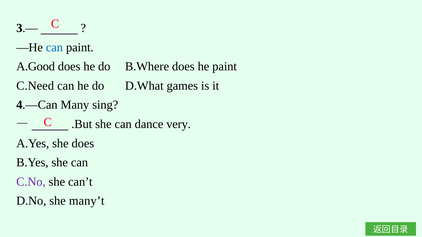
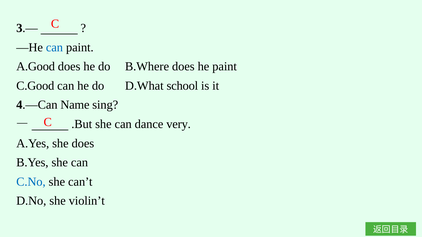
C.Need: C.Need -> C.Good
games: games -> school
Many: Many -> Name
C.No colour: purple -> blue
many’t: many’t -> violin’t
